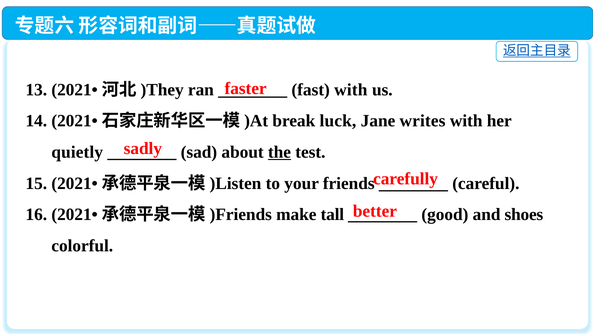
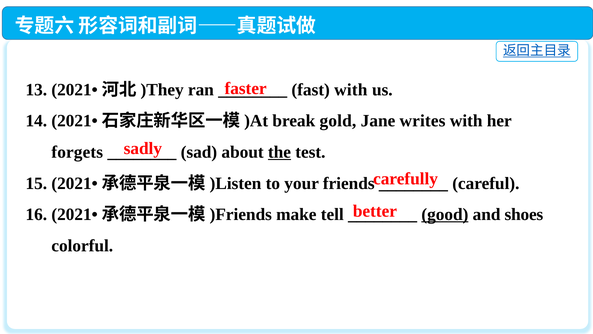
luck: luck -> gold
quietly: quietly -> forgets
tall: tall -> tell
good underline: none -> present
